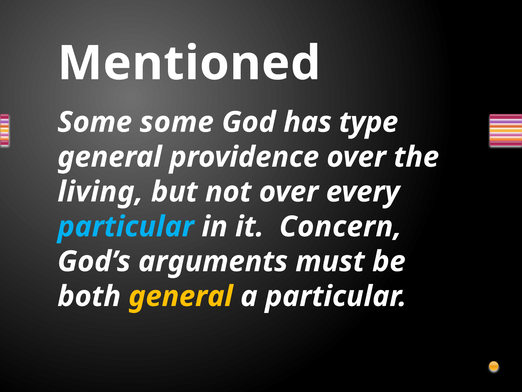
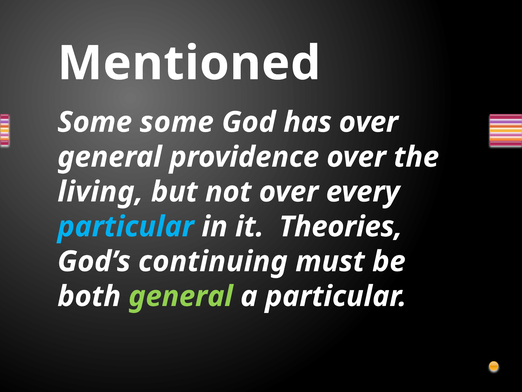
has type: type -> over
Concern: Concern -> Theories
arguments: arguments -> continuing
general at (181, 296) colour: yellow -> light green
